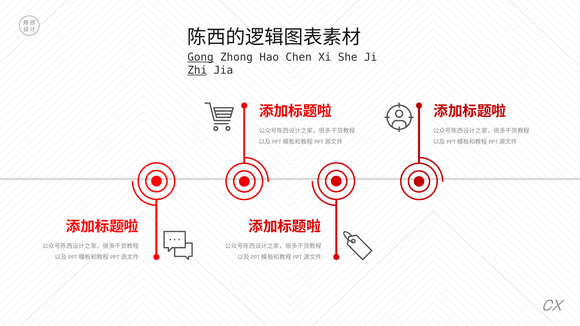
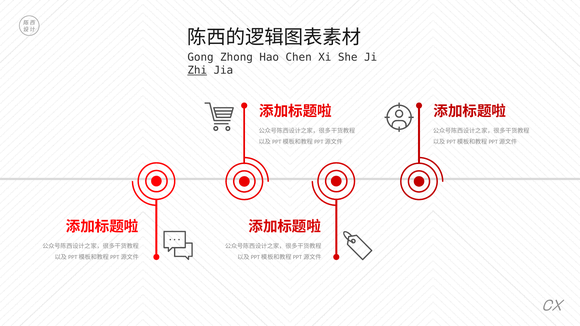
Gong underline: present -> none
